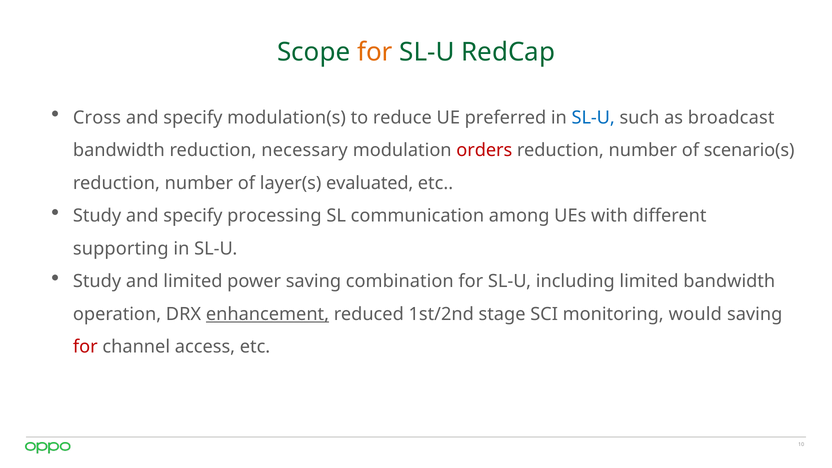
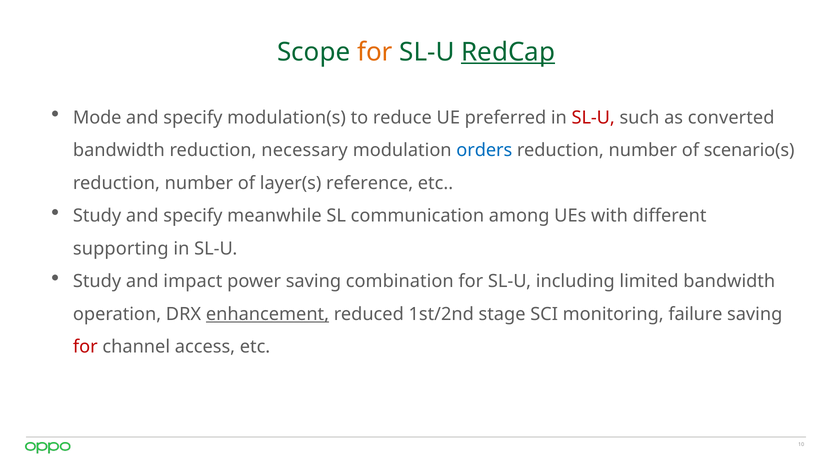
RedCap underline: none -> present
Cross: Cross -> Mode
SL-U at (593, 118) colour: blue -> red
broadcast: broadcast -> converted
orders colour: red -> blue
evaluated: evaluated -> reference
processing: processing -> meanwhile
and limited: limited -> impact
would: would -> failure
